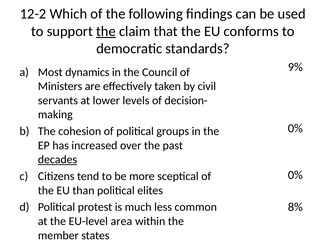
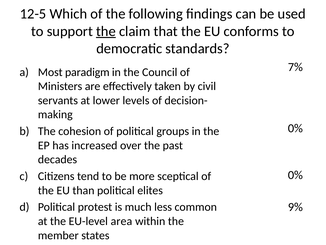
12-2: 12-2 -> 12-5
9%: 9% -> 7%
dynamics: dynamics -> paradigm
decades underline: present -> none
8%: 8% -> 9%
